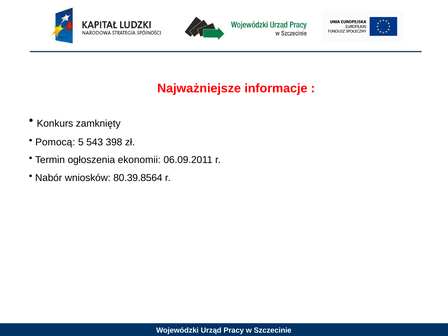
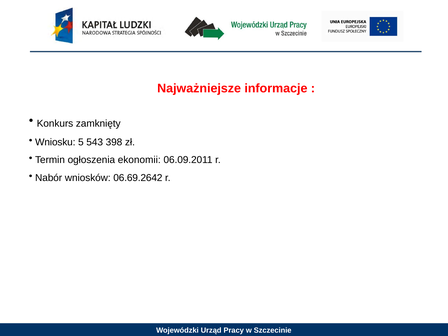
Pomocą: Pomocą -> Wniosku
80.39.8564: 80.39.8564 -> 06.69.2642
